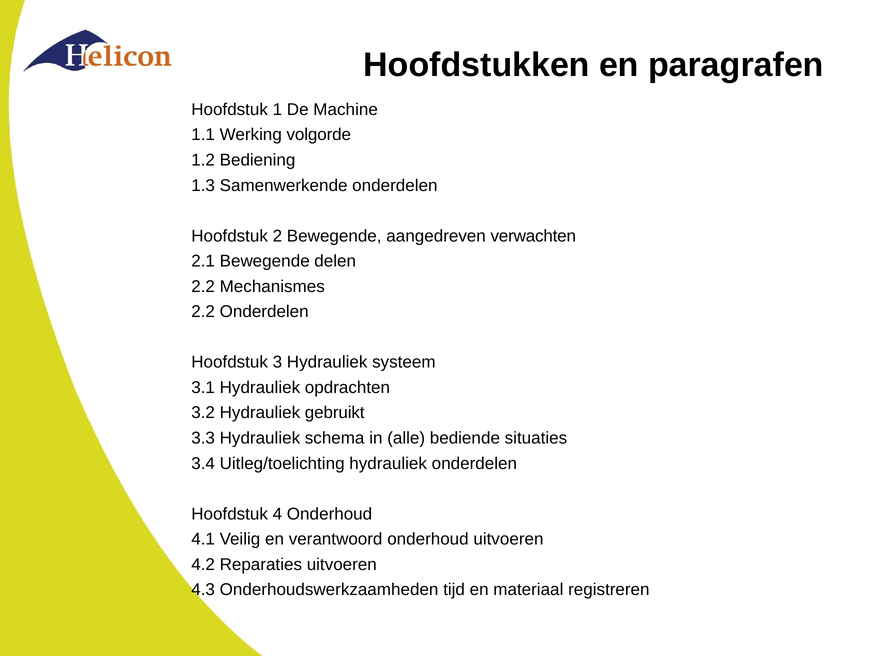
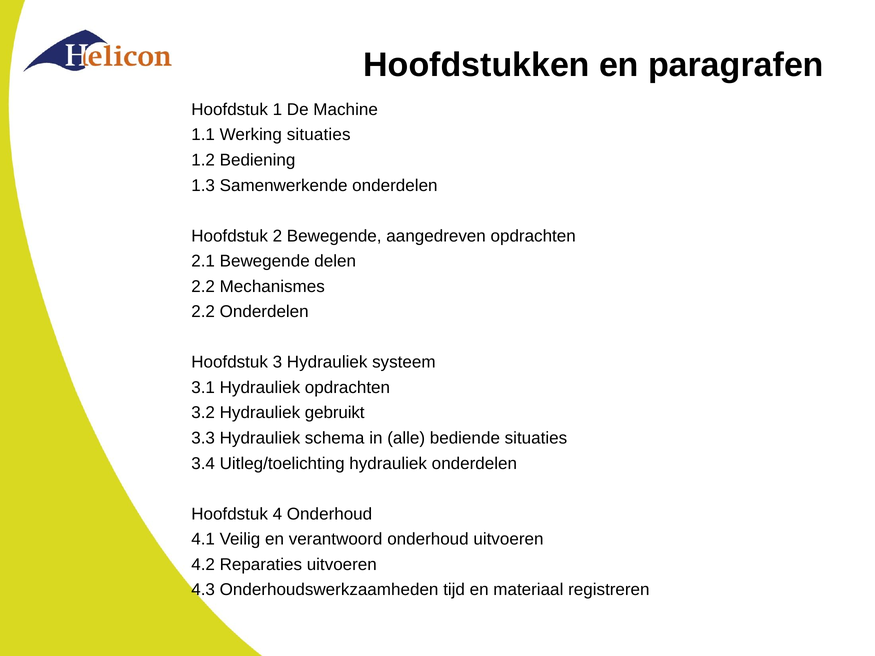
Werking volgorde: volgorde -> situaties
aangedreven verwachten: verwachten -> opdrachten
